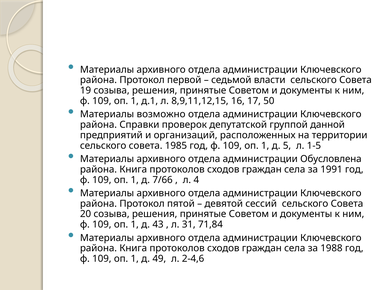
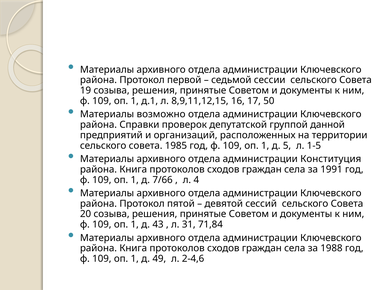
власти: власти -> сессии
Обусловлена: Обусловлена -> Конституция
